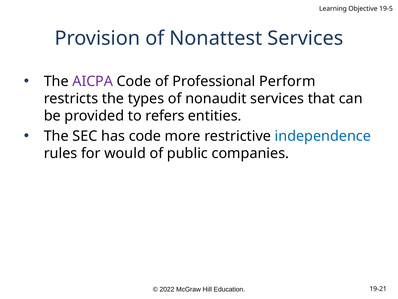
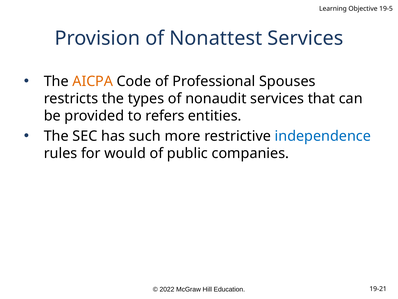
AICPA colour: purple -> orange
Perform: Perform -> Spouses
has code: code -> such
